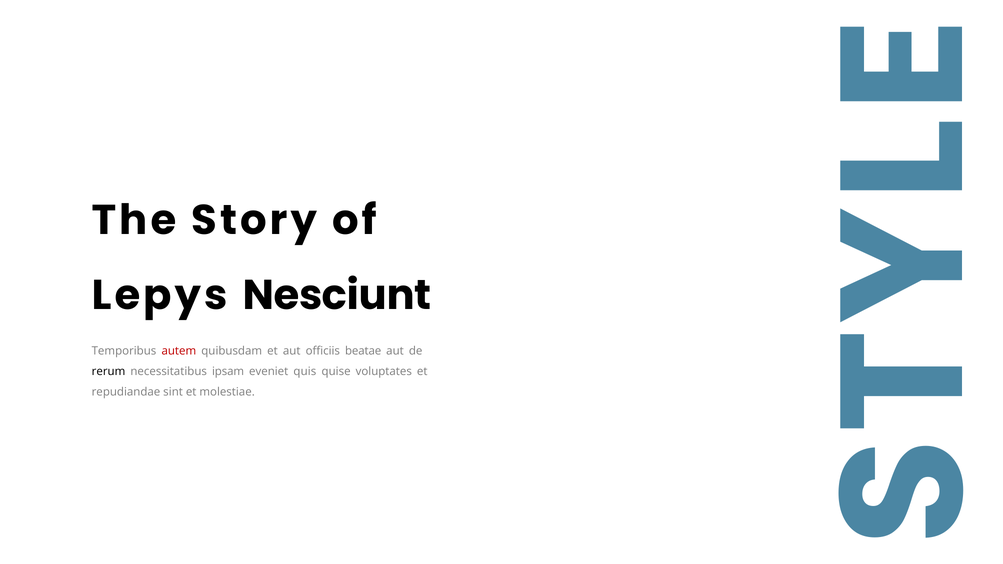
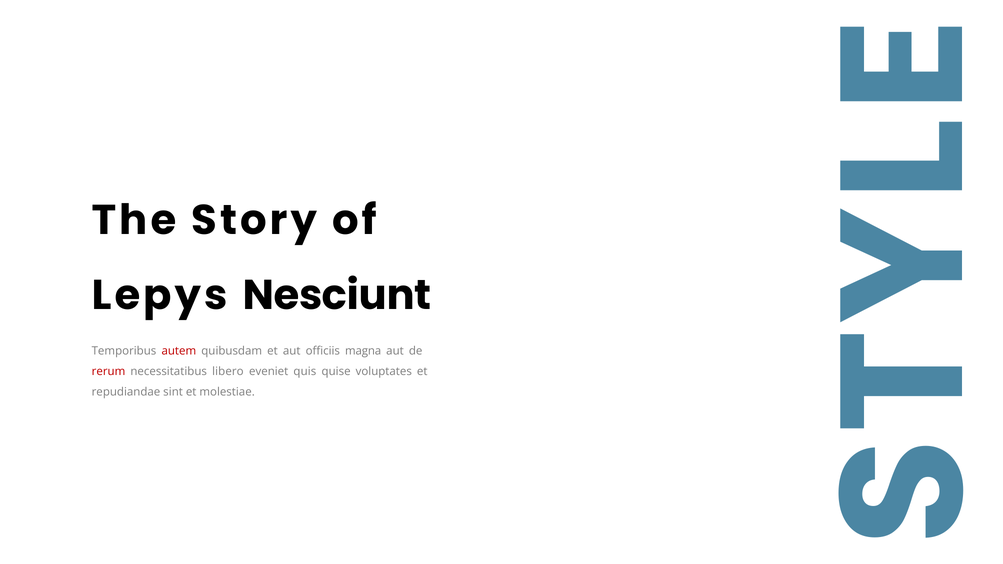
beatae: beatae -> magna
rerum colour: black -> red
ipsam: ipsam -> libero
